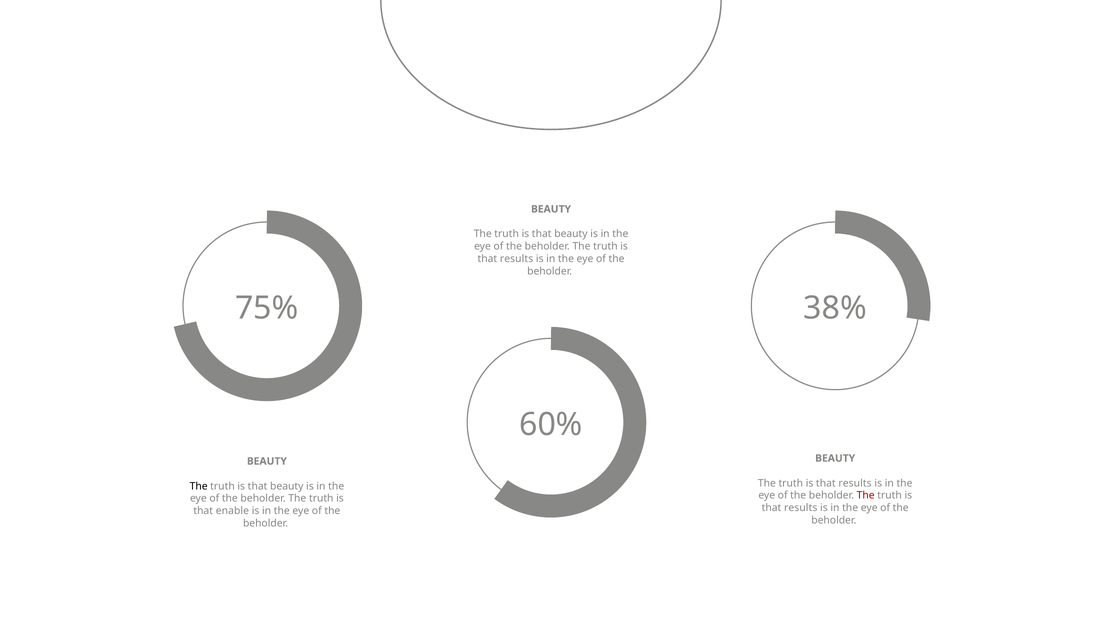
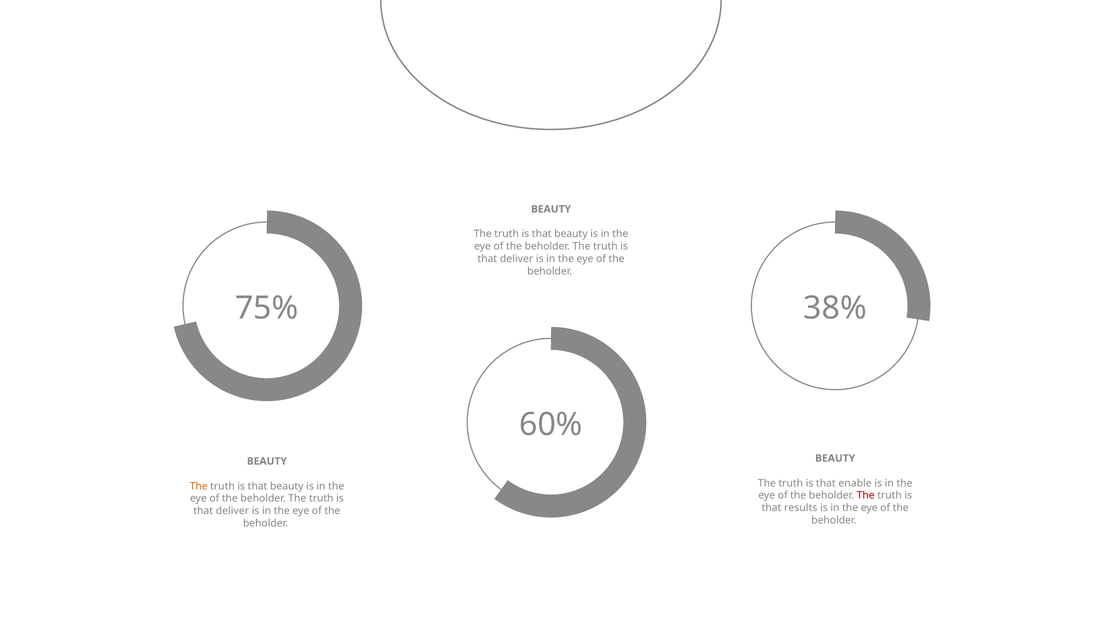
results at (517, 259): results -> deliver
results at (855, 483): results -> enable
The at (199, 486) colour: black -> orange
enable at (232, 511): enable -> deliver
